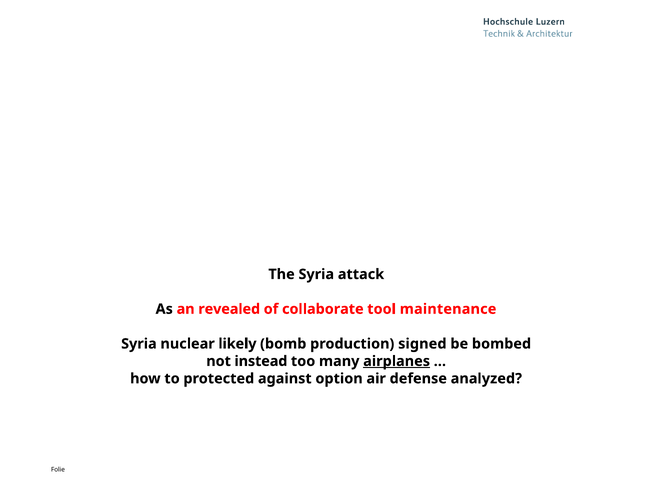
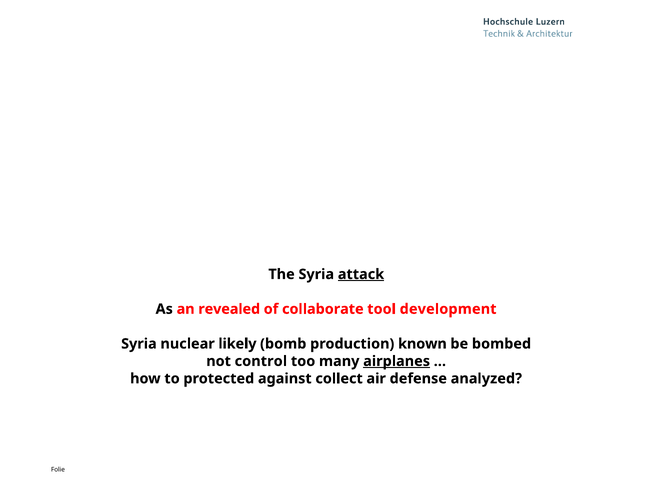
attack underline: none -> present
maintenance: maintenance -> development
signed: signed -> known
instead: instead -> control
option: option -> collect
